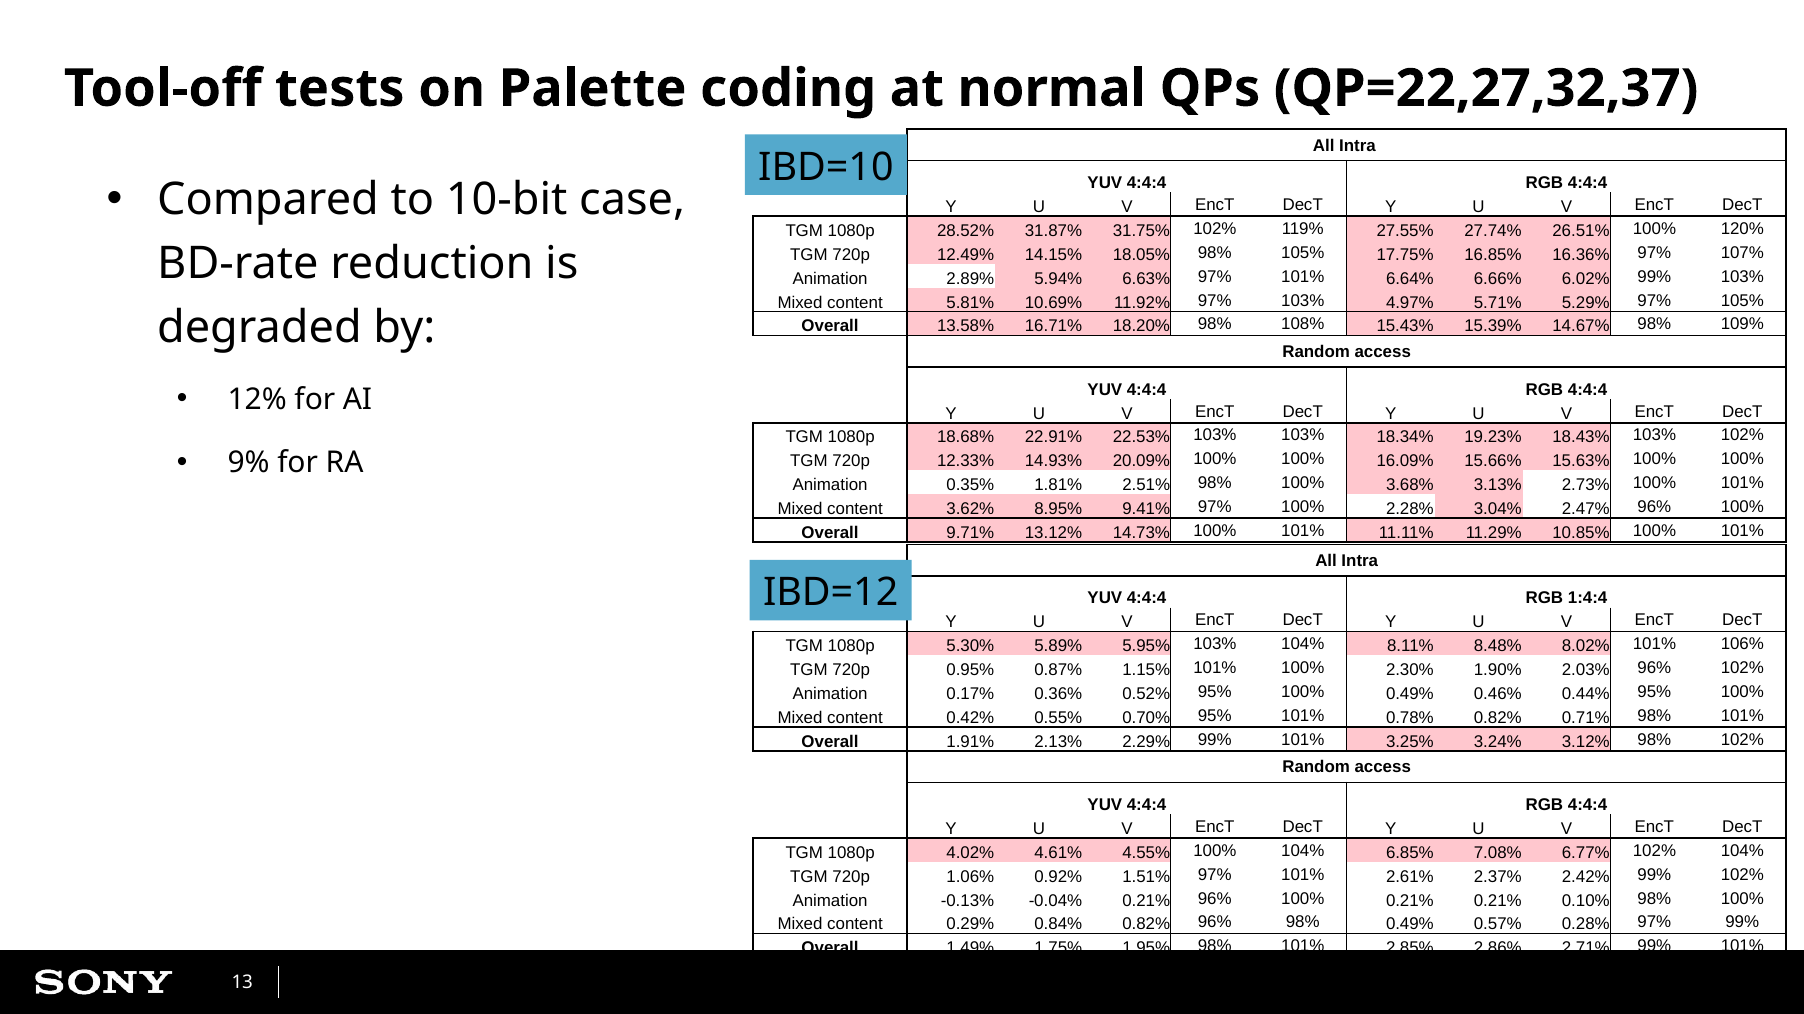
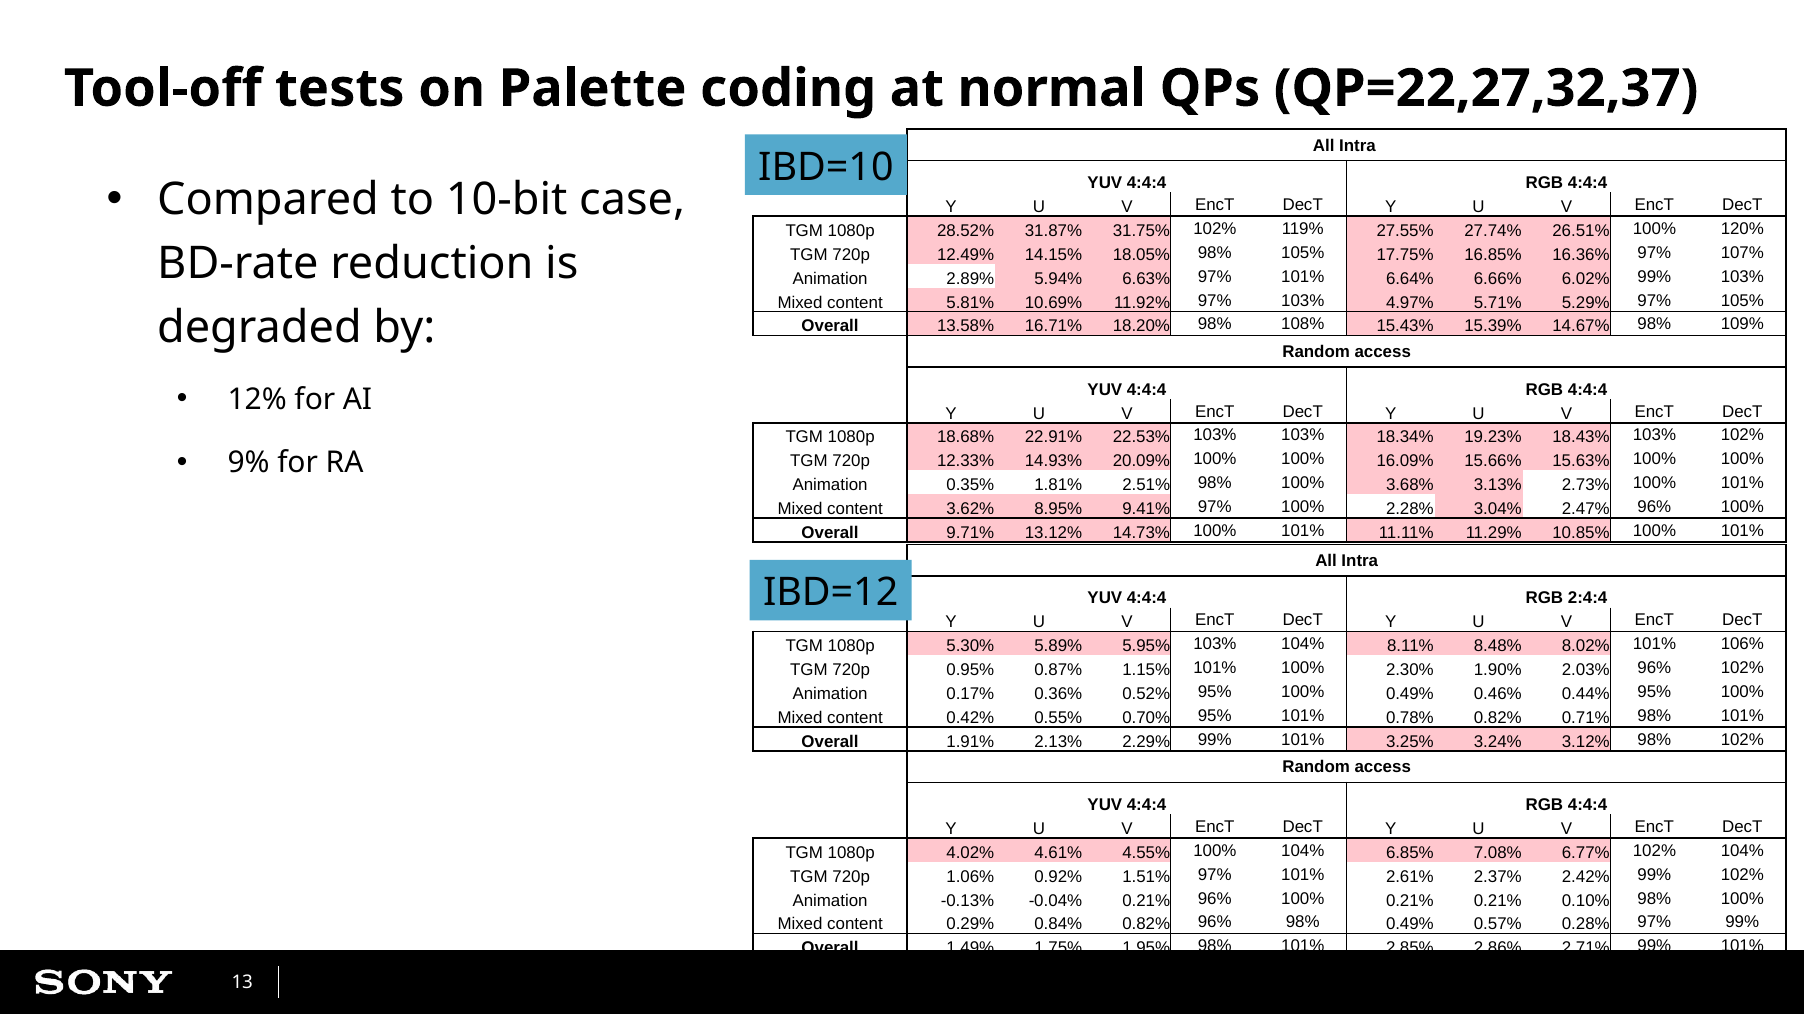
1:4:4: 1:4:4 -> 2:4:4
